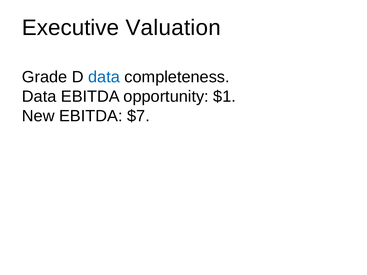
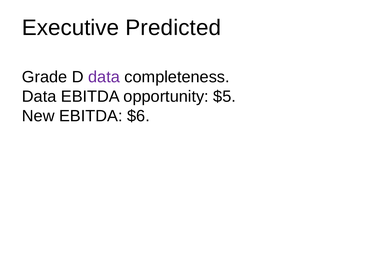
Valuation: Valuation -> Predicted
data at (104, 77) colour: blue -> purple
$1: $1 -> $5
$7: $7 -> $6
